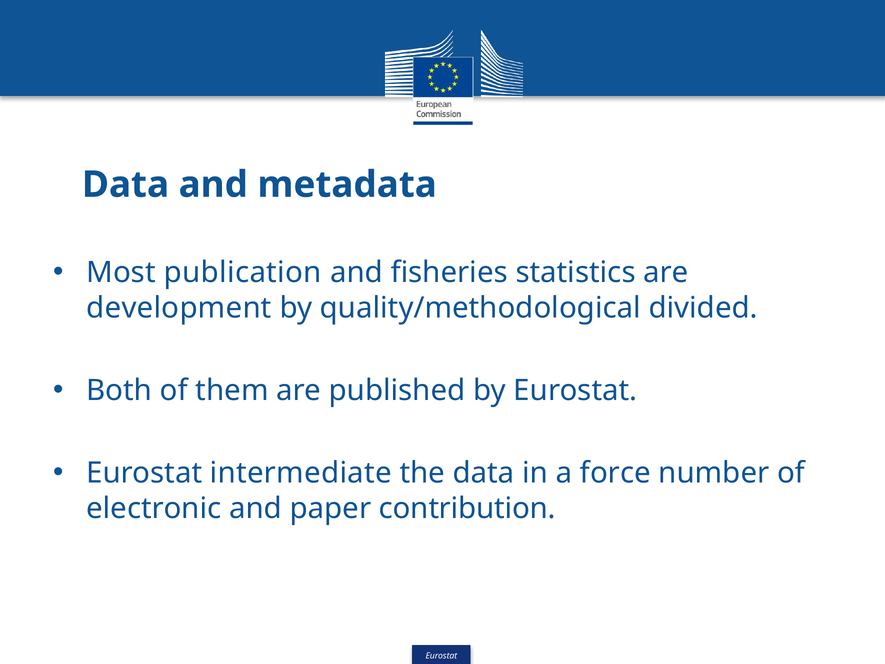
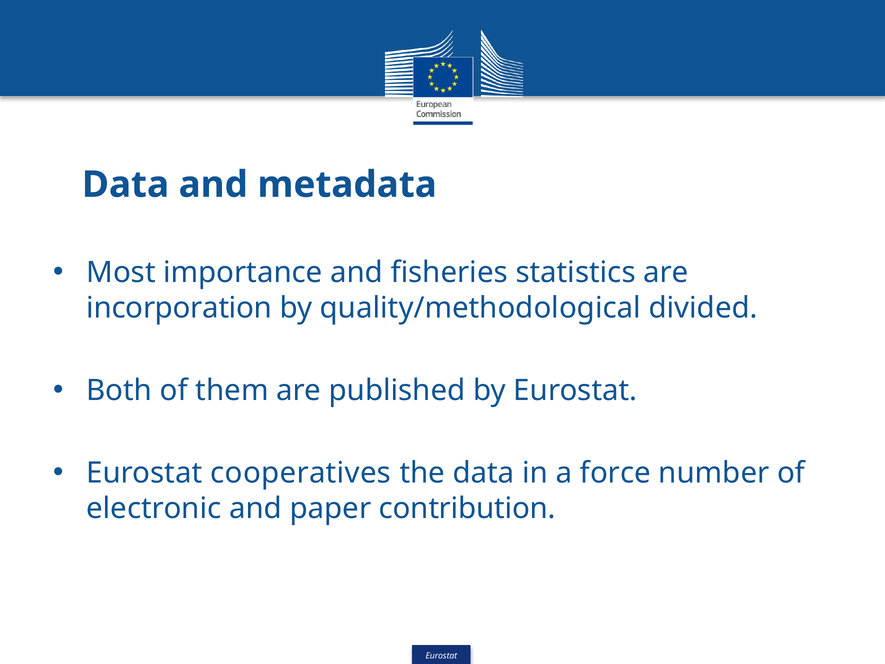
publication: publication -> importance
development: development -> incorporation
intermediate: intermediate -> cooperatives
